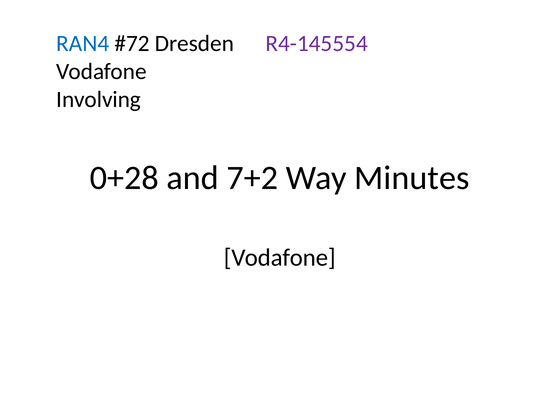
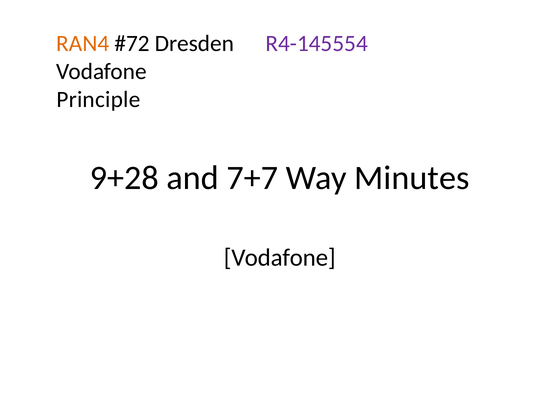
RAN4 colour: blue -> orange
Involving: Involving -> Principle
0+28: 0+28 -> 9+28
7+2: 7+2 -> 7+7
